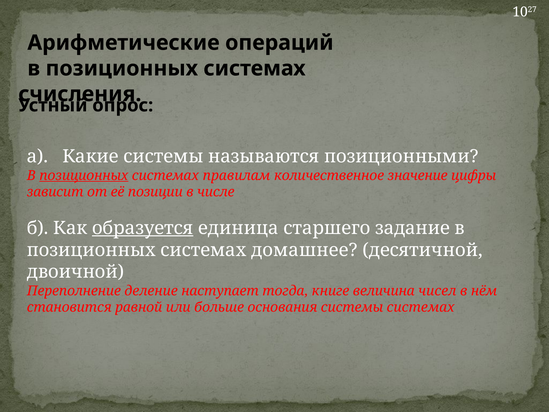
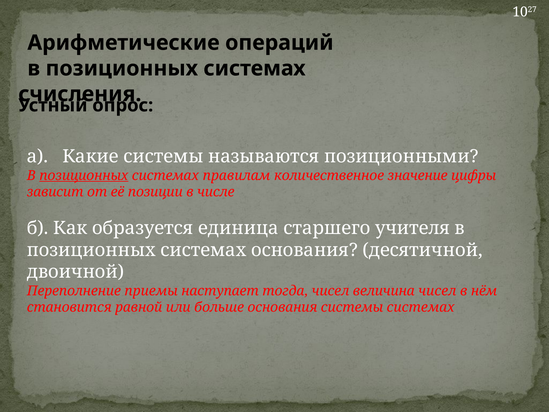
образуется underline: present -> none
задание: задание -> учителя
системах домашнее: домашнее -> основания
деление: деление -> приемы
тогда книге: книге -> чисел
